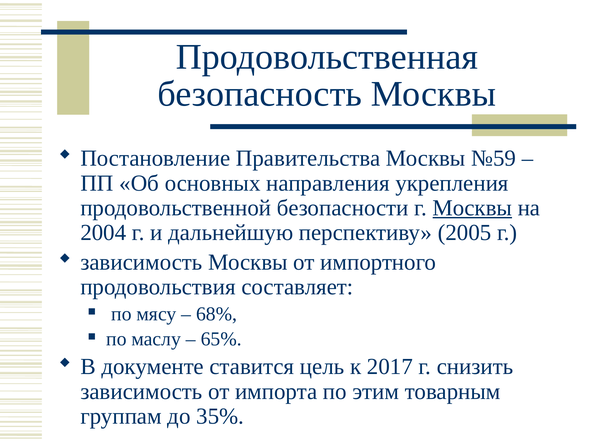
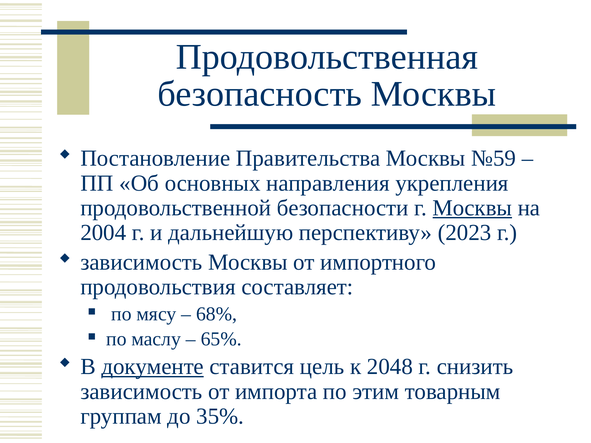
2005: 2005 -> 2023
документе underline: none -> present
2017: 2017 -> 2048
